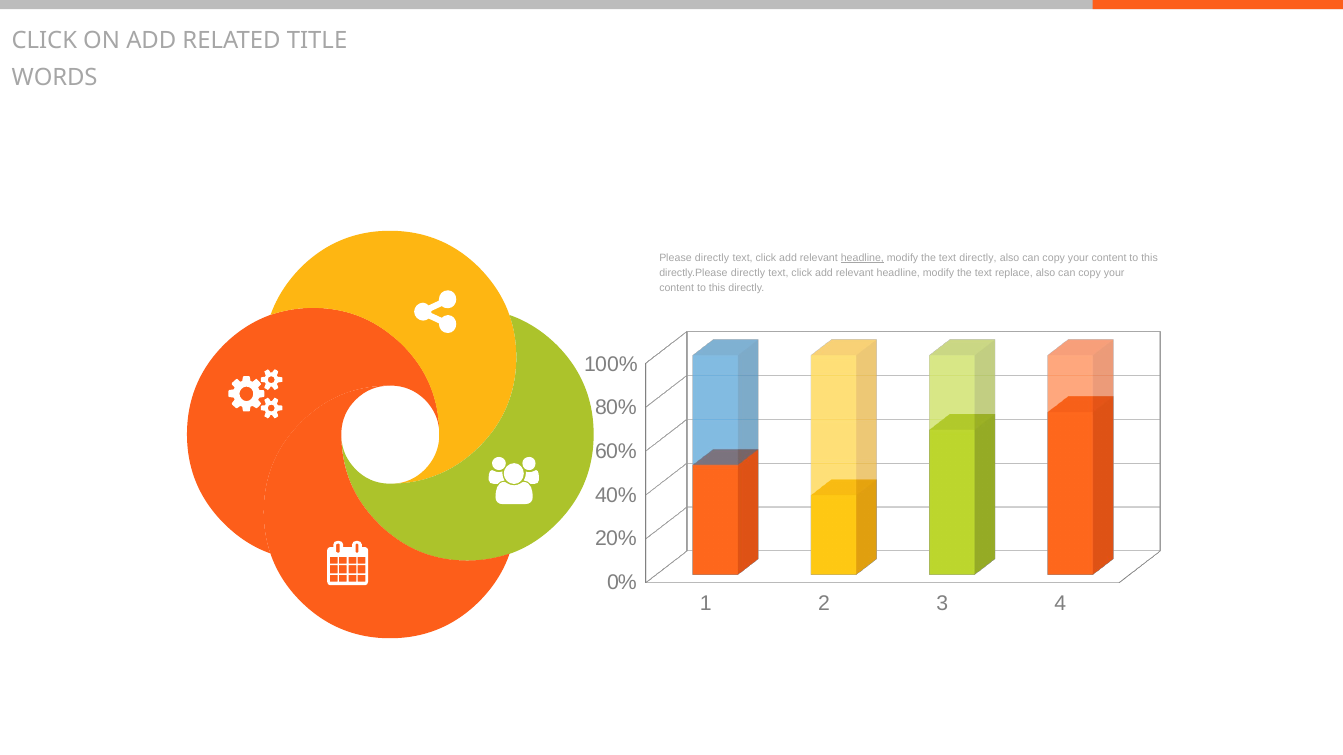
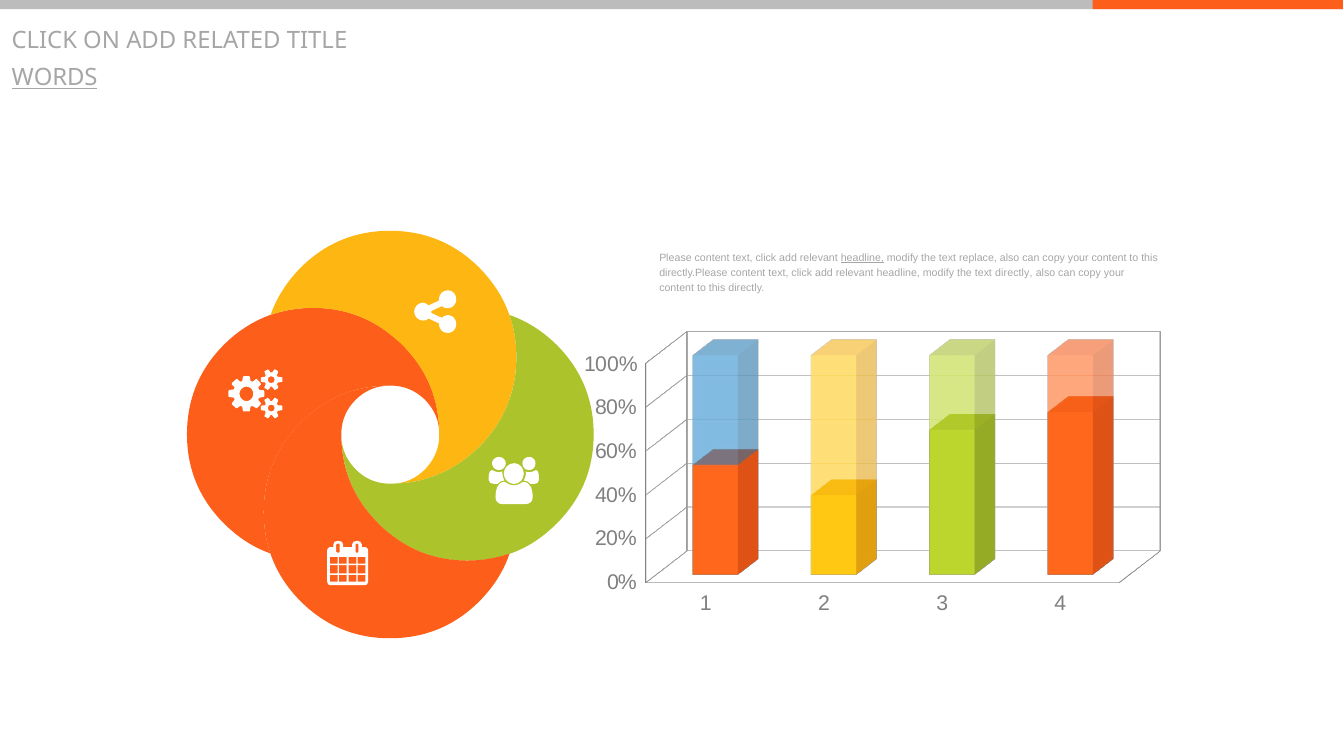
WORDS underline: none -> present
Please directly: directly -> content
text directly: directly -> replace
directly.Please directly: directly -> content
text replace: replace -> directly
